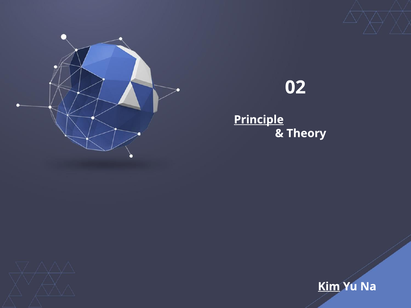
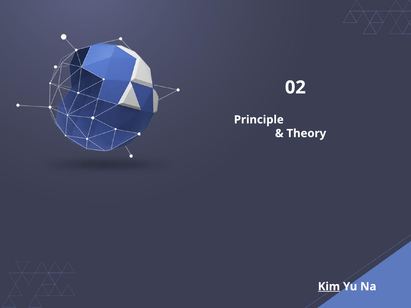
Principle underline: present -> none
